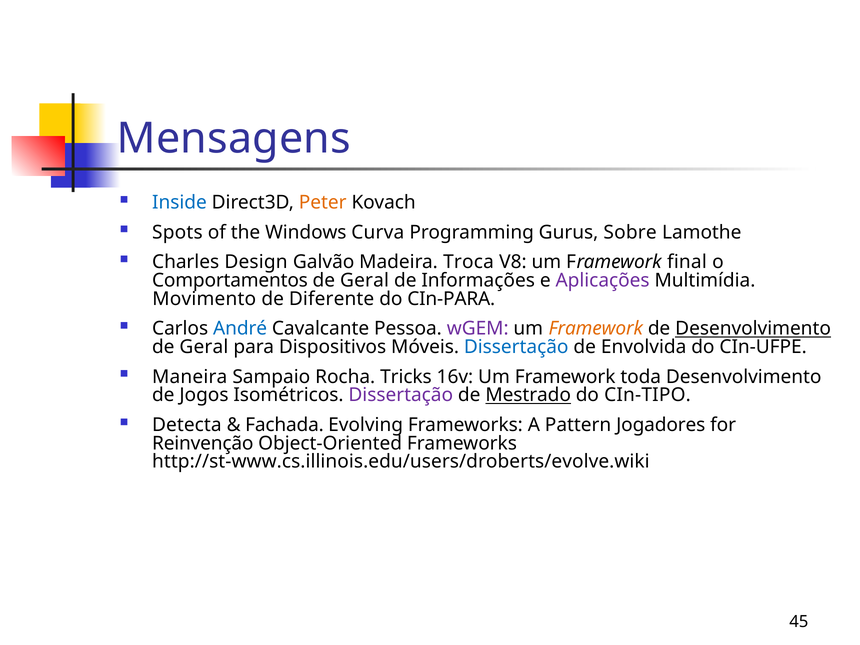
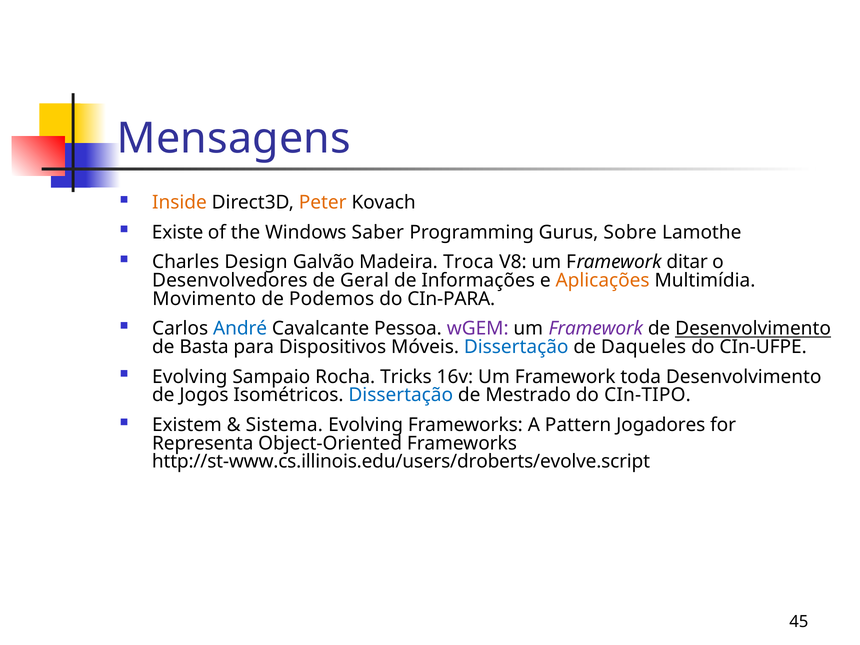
Inside colour: blue -> orange
Spots: Spots -> Existe
Curva: Curva -> Saber
final: final -> ditar
Comportamentos: Comportamentos -> Desenvolvedores
Aplicações colour: purple -> orange
Diferente: Diferente -> Podemos
Framework at (596, 329) colour: orange -> purple
Geral at (204, 347): Geral -> Basta
Envolvida: Envolvida -> Daqueles
Maneira at (190, 377): Maneira -> Evolving
Dissertação at (401, 395) colour: purple -> blue
Mestrado underline: present -> none
Detecta: Detecta -> Existem
Fachada: Fachada -> Sistema
Reinvenção: Reinvenção -> Representa
http://st-www.cs.illinois.edu/users/droberts/evolve.wiki: http://st-www.cs.illinois.edu/users/droberts/evolve.wiki -> http://st-www.cs.illinois.edu/users/droberts/evolve.script
